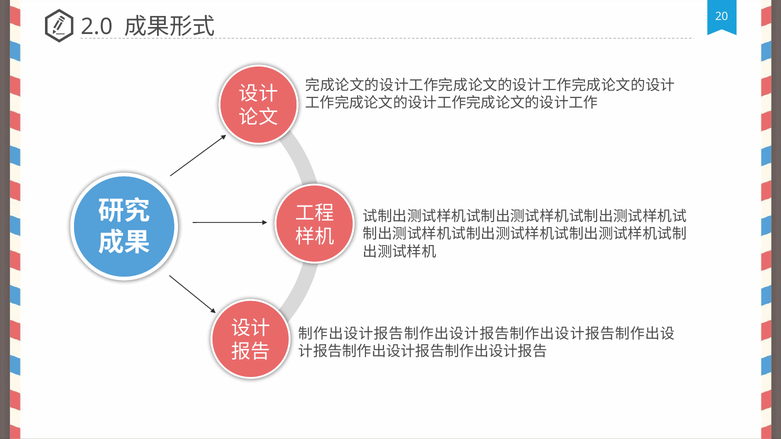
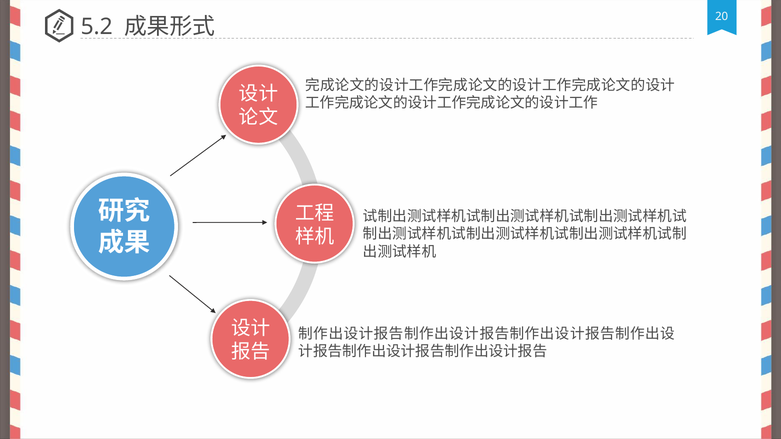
2.0: 2.0 -> 5.2
